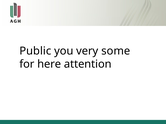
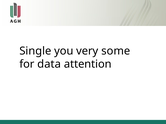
Public: Public -> Single
here: here -> data
